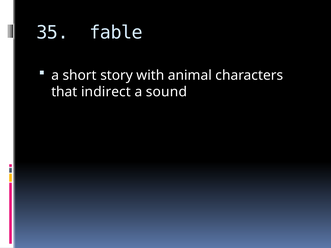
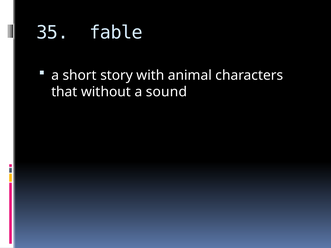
indirect: indirect -> without
